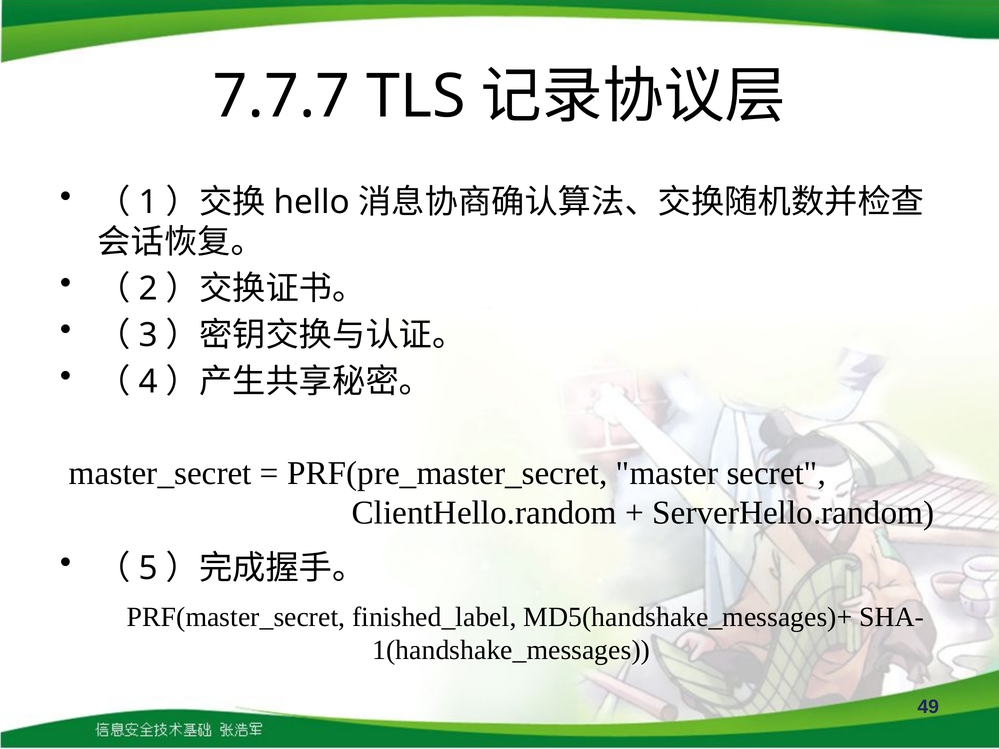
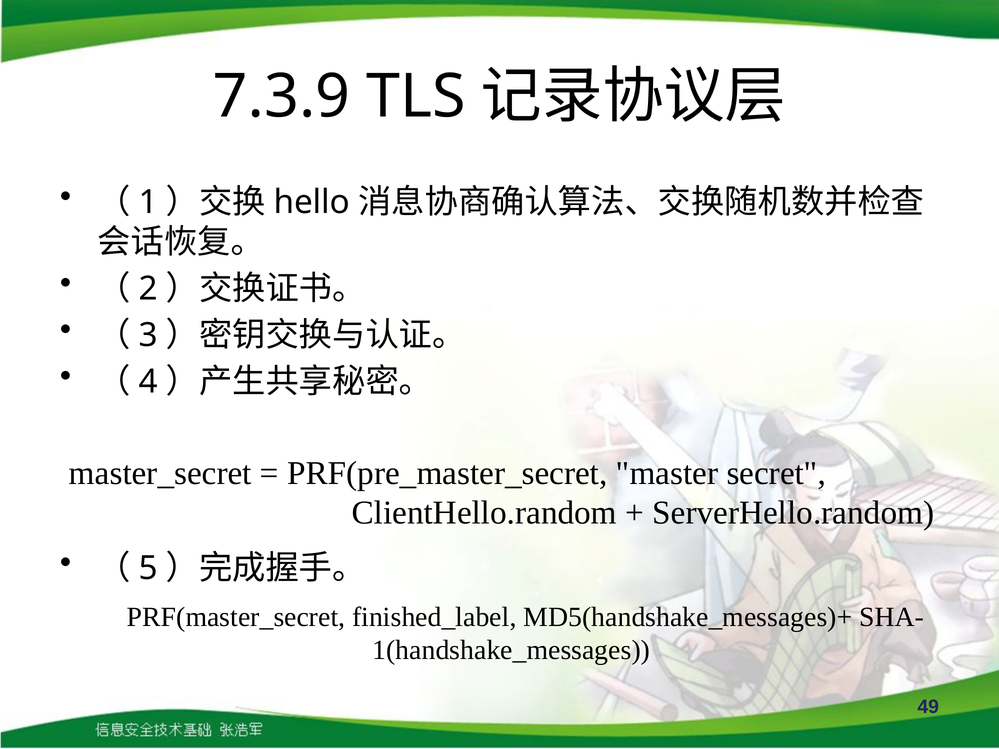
7.7.7: 7.7.7 -> 7.3.9
